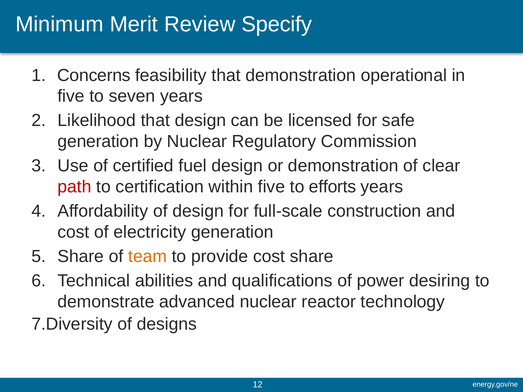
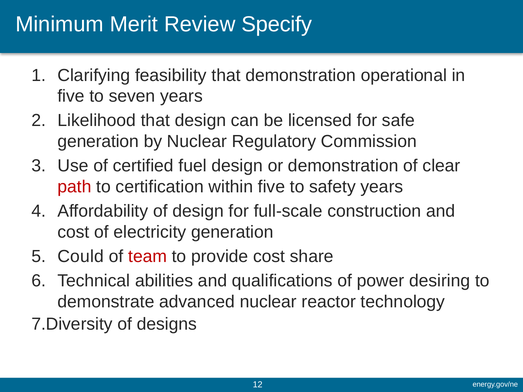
Concerns: Concerns -> Clarifying
efforts: efforts -> safety
Share at (81, 257): Share -> Could
team colour: orange -> red
